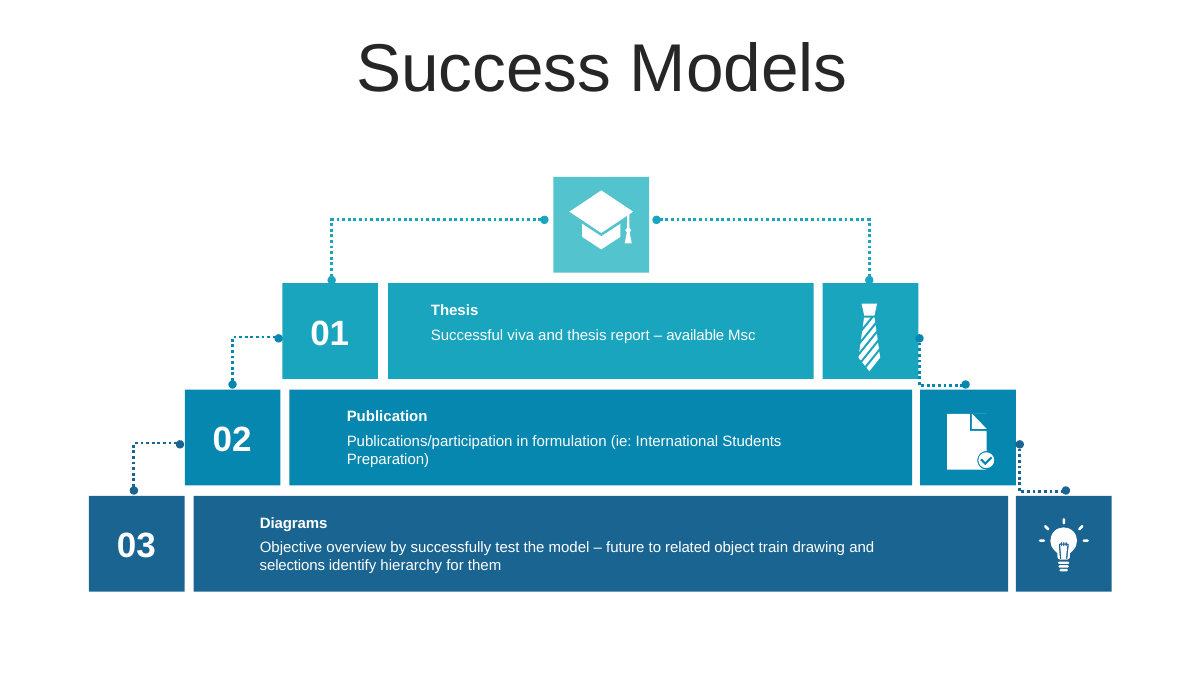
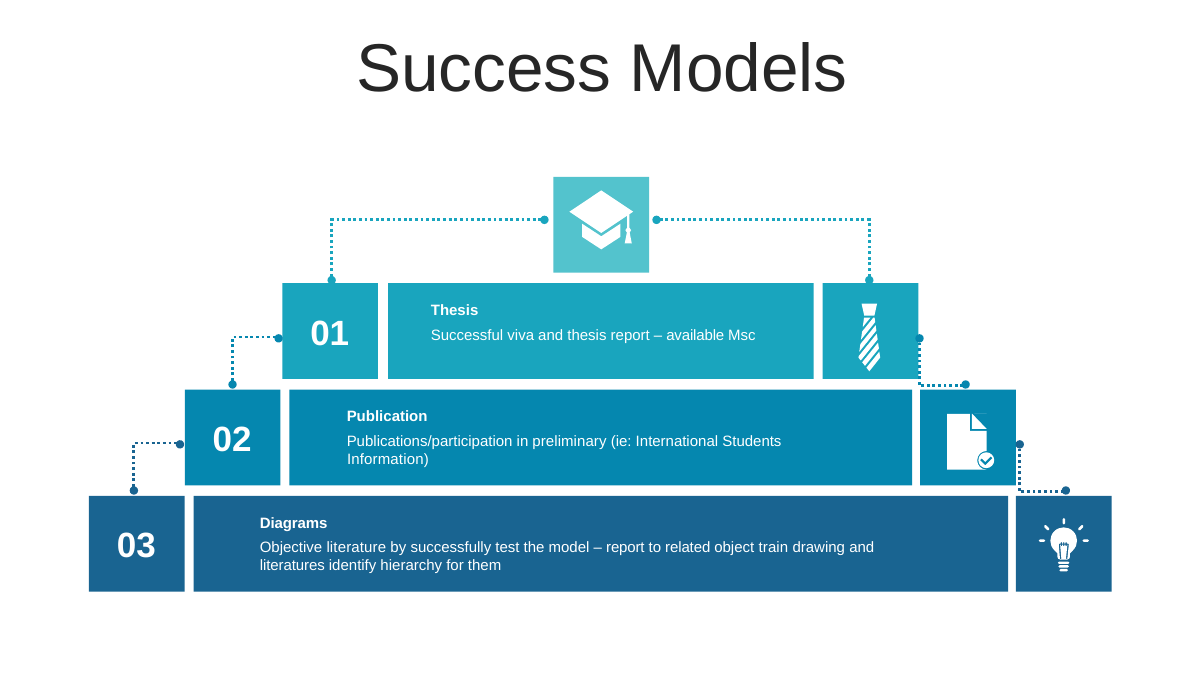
formulation: formulation -> preliminary
Preparation: Preparation -> Information
overview: overview -> literature
future at (625, 547): future -> report
selections: selections -> literatures
